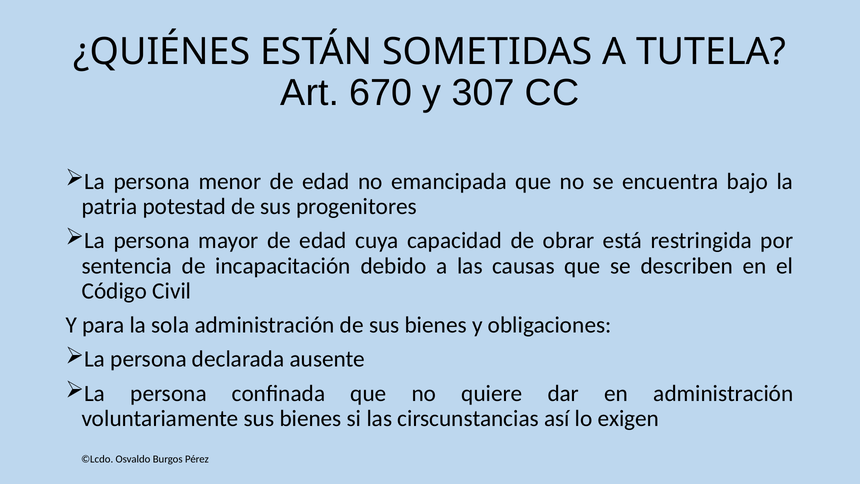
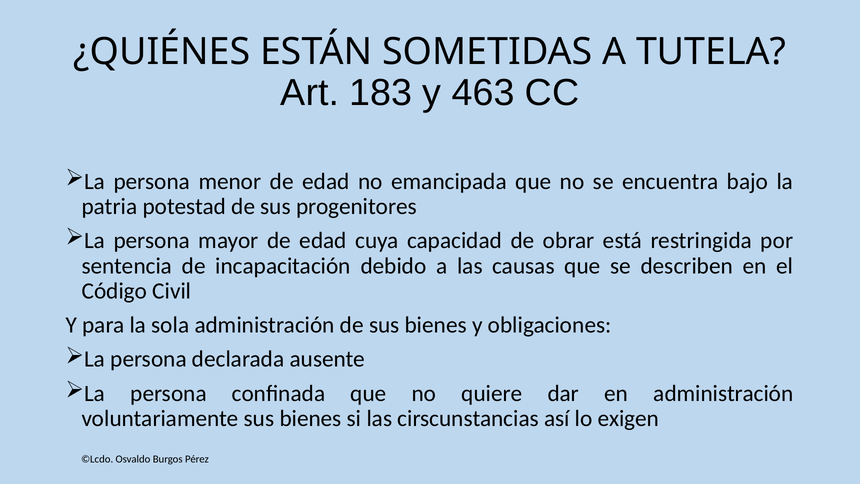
670: 670 -> 183
307: 307 -> 463
